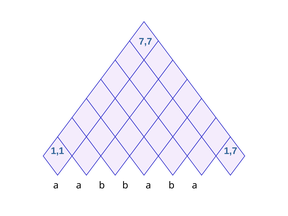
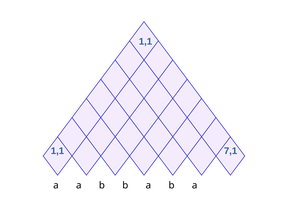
7,7 at (145, 41): 7,7 -> 1,1
1,7: 1,7 -> 7,1
